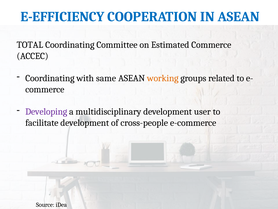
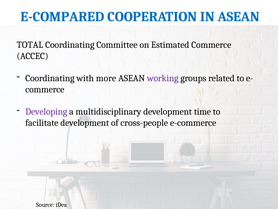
E-EFFICIENCY: E-EFFICIENCY -> E-COMPARED
same: same -> more
working colour: orange -> purple
user: user -> time
